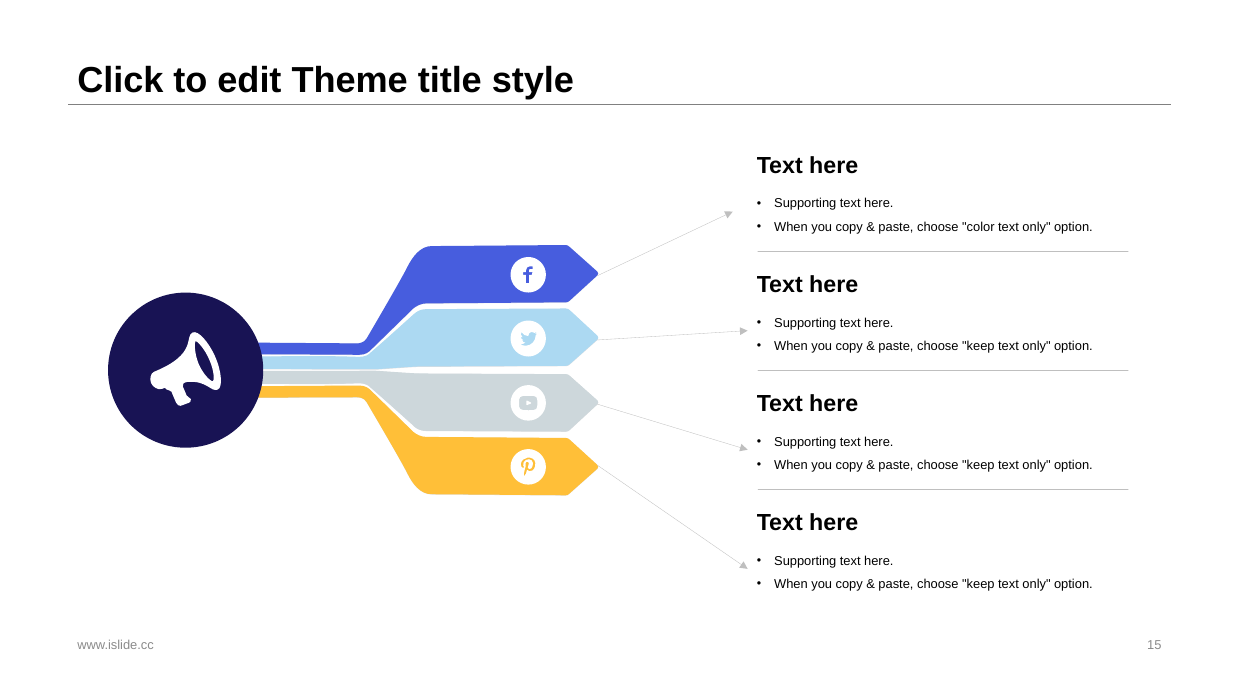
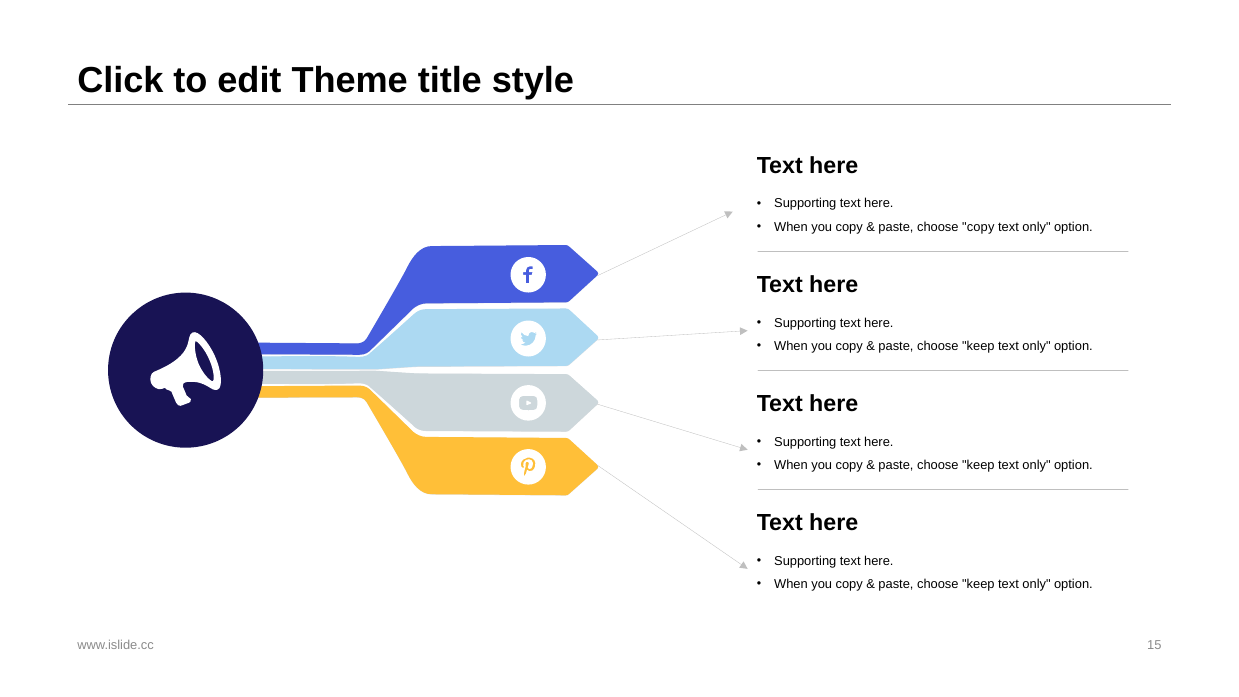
choose color: color -> copy
